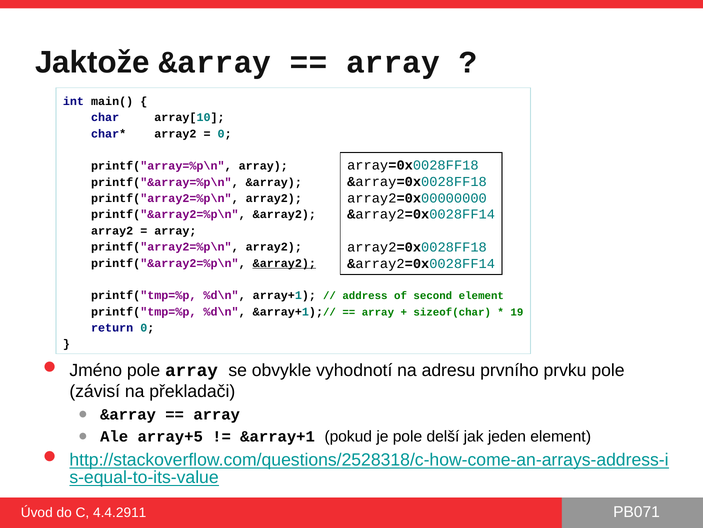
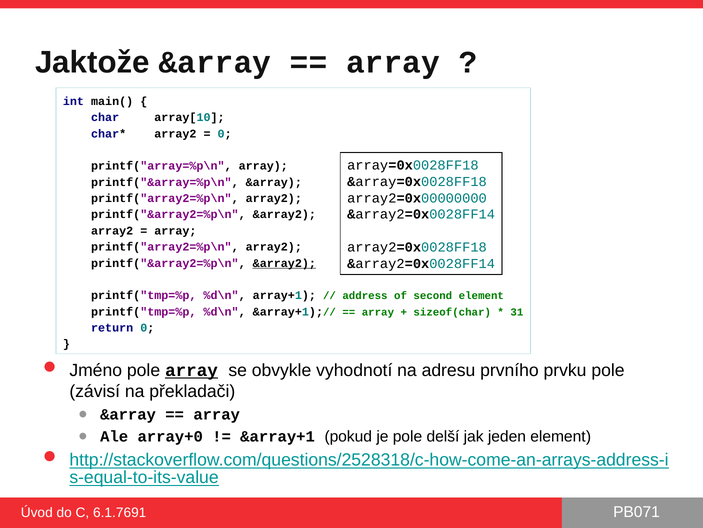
19: 19 -> 31
array at (192, 370) underline: none -> present
array+5: array+5 -> array+0
4.4.2911: 4.4.2911 -> 6.1.7691
